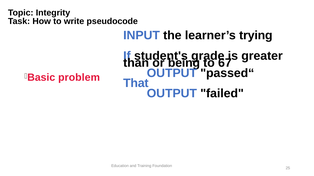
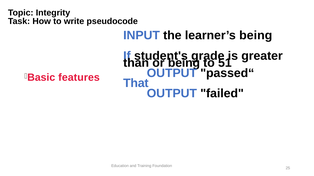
learner’s trying: trying -> being
67: 67 -> 51
problem: problem -> features
